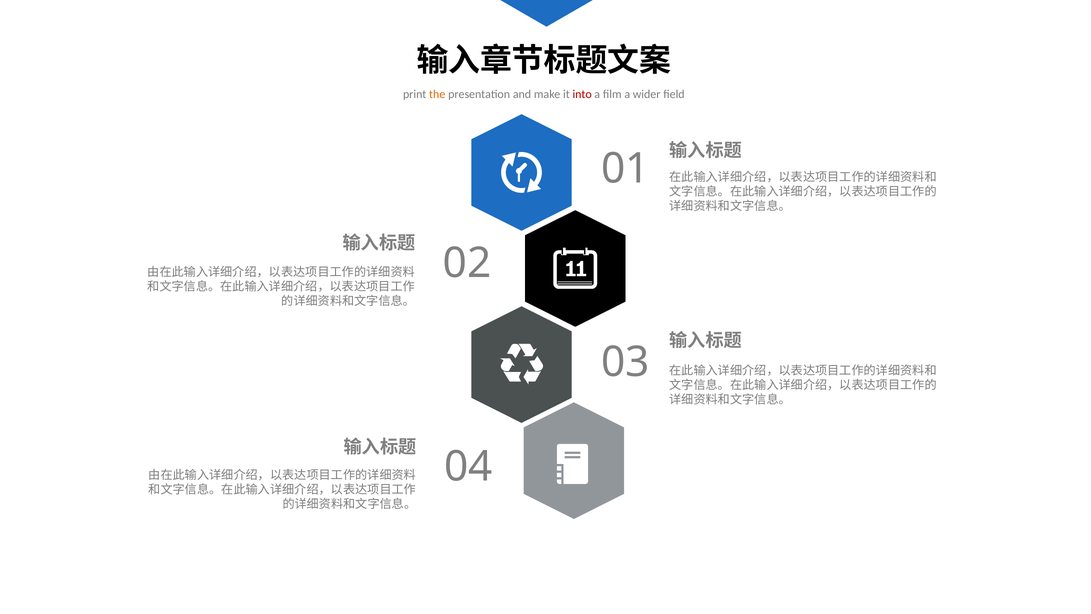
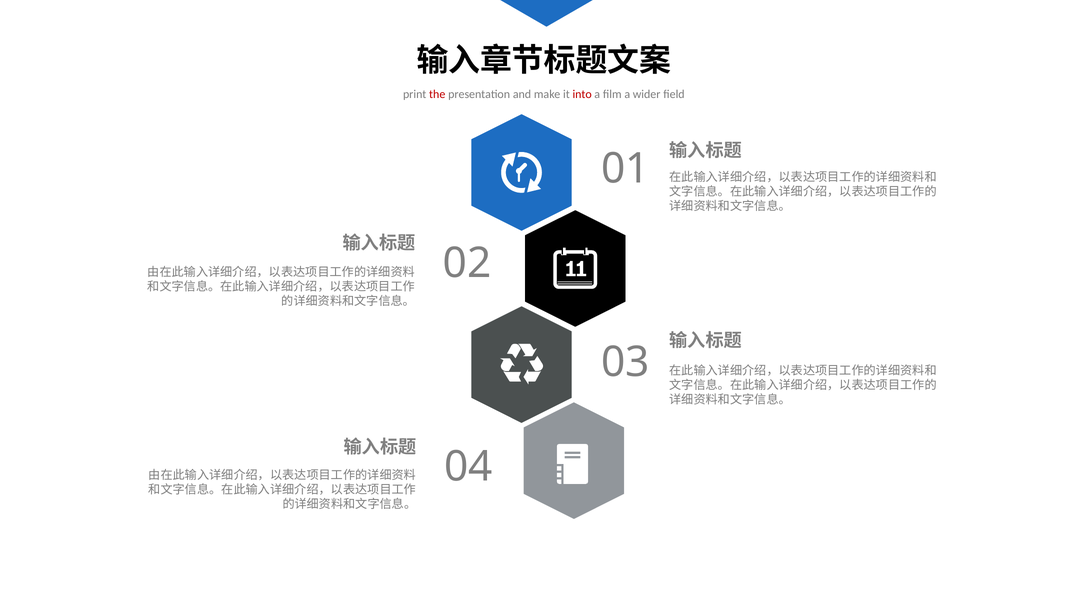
the colour: orange -> red
